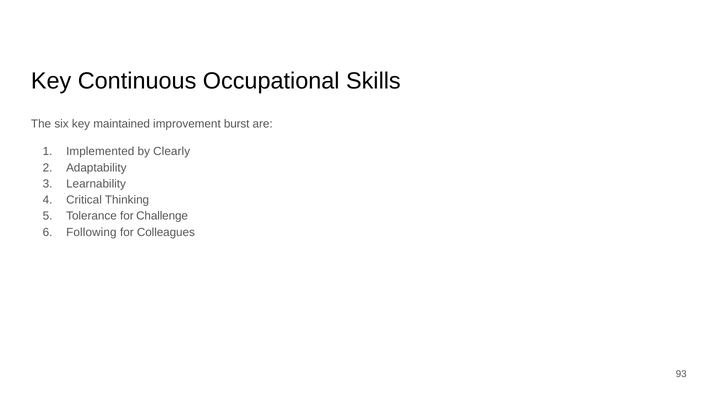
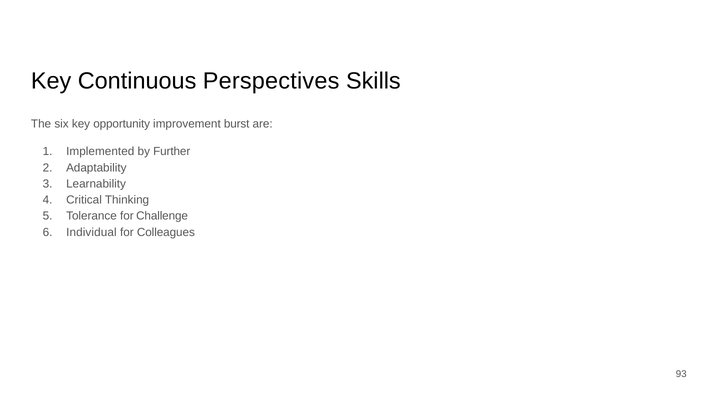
Occupational: Occupational -> Perspectives
maintained: maintained -> opportunity
Clearly: Clearly -> Further
Following: Following -> Individual
